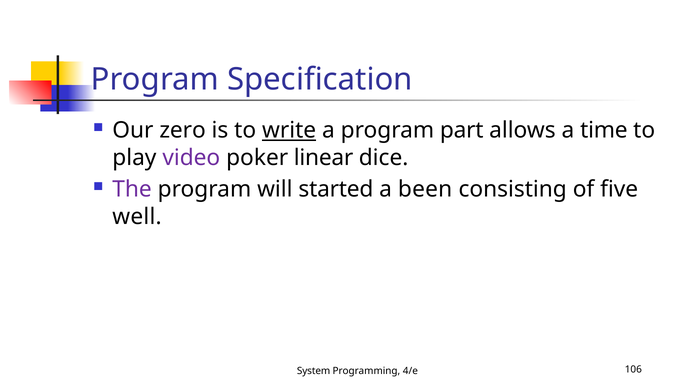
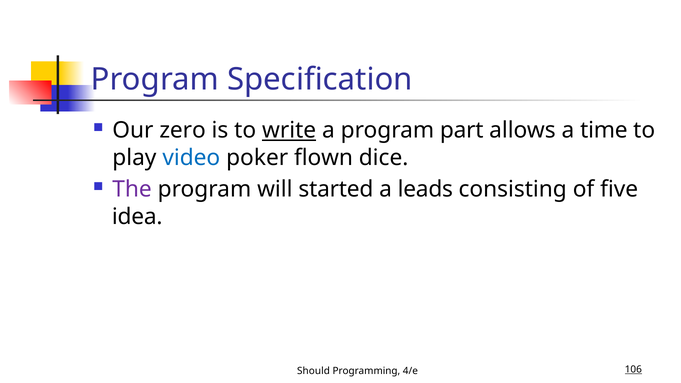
video colour: purple -> blue
linear: linear -> flown
been: been -> leads
well: well -> idea
System: System -> Should
106 underline: none -> present
